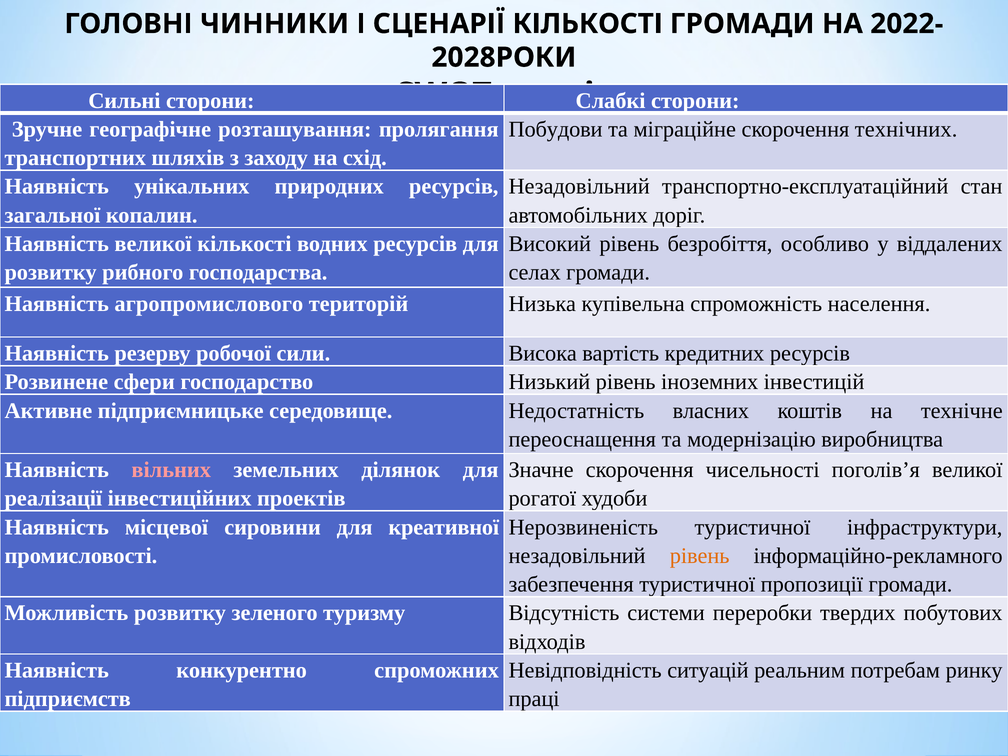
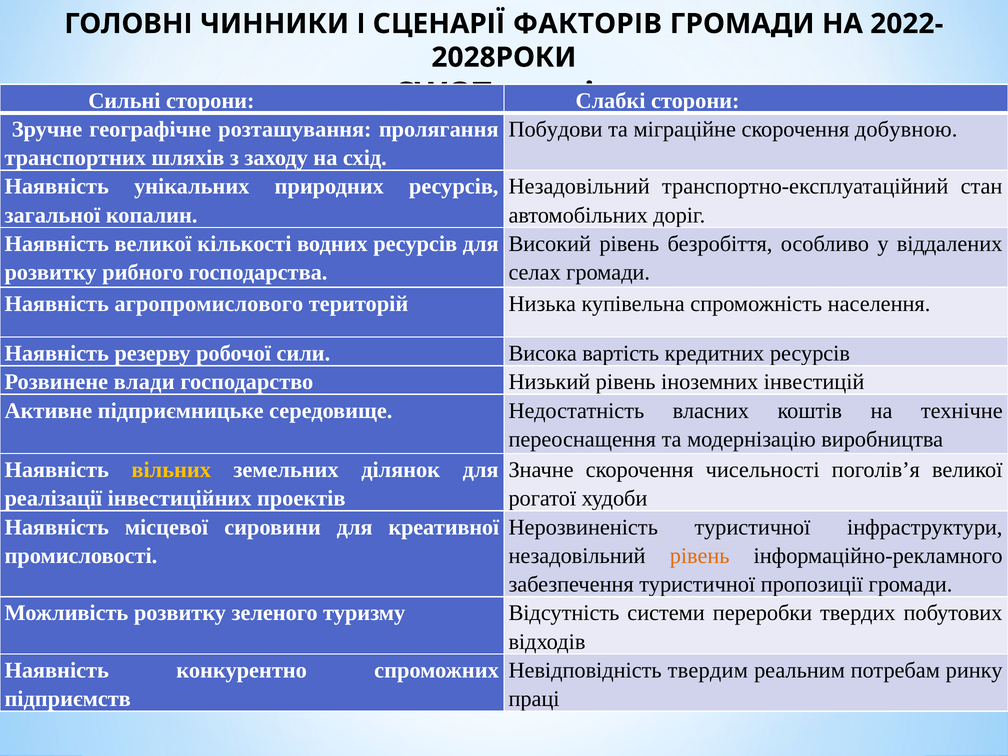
СЦЕНАРІЇ КІЛЬКОСТІ: КІЛЬКОСТІ -> ФАКТОРІВ
технічних: технічних -> добувною
сфери: сфери -> влади
вільних colour: pink -> yellow
ситуацій: ситуацій -> твердим
